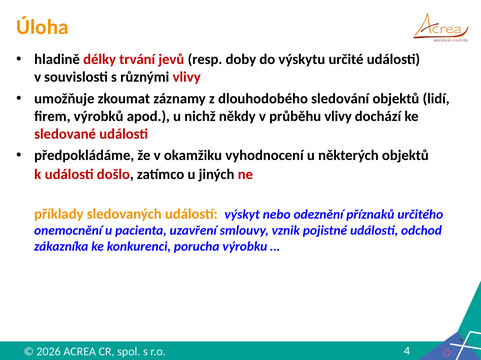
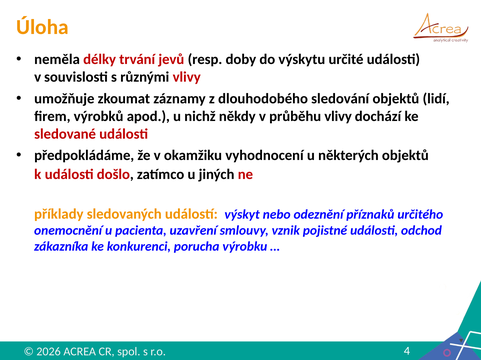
hladině: hladině -> neměla
